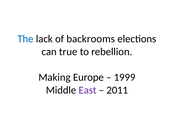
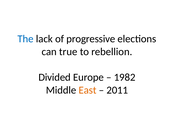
backrooms: backrooms -> progressive
Making: Making -> Divided
1999: 1999 -> 1982
East colour: purple -> orange
